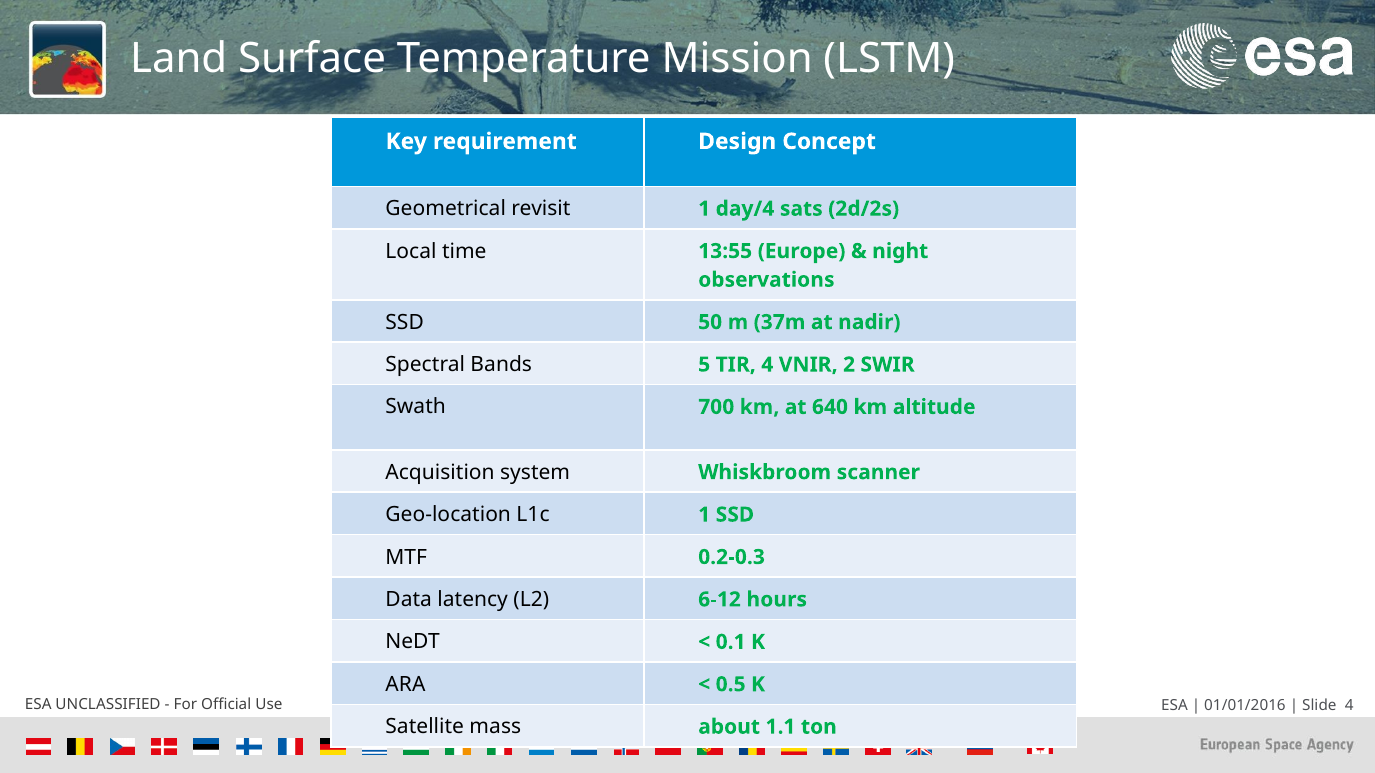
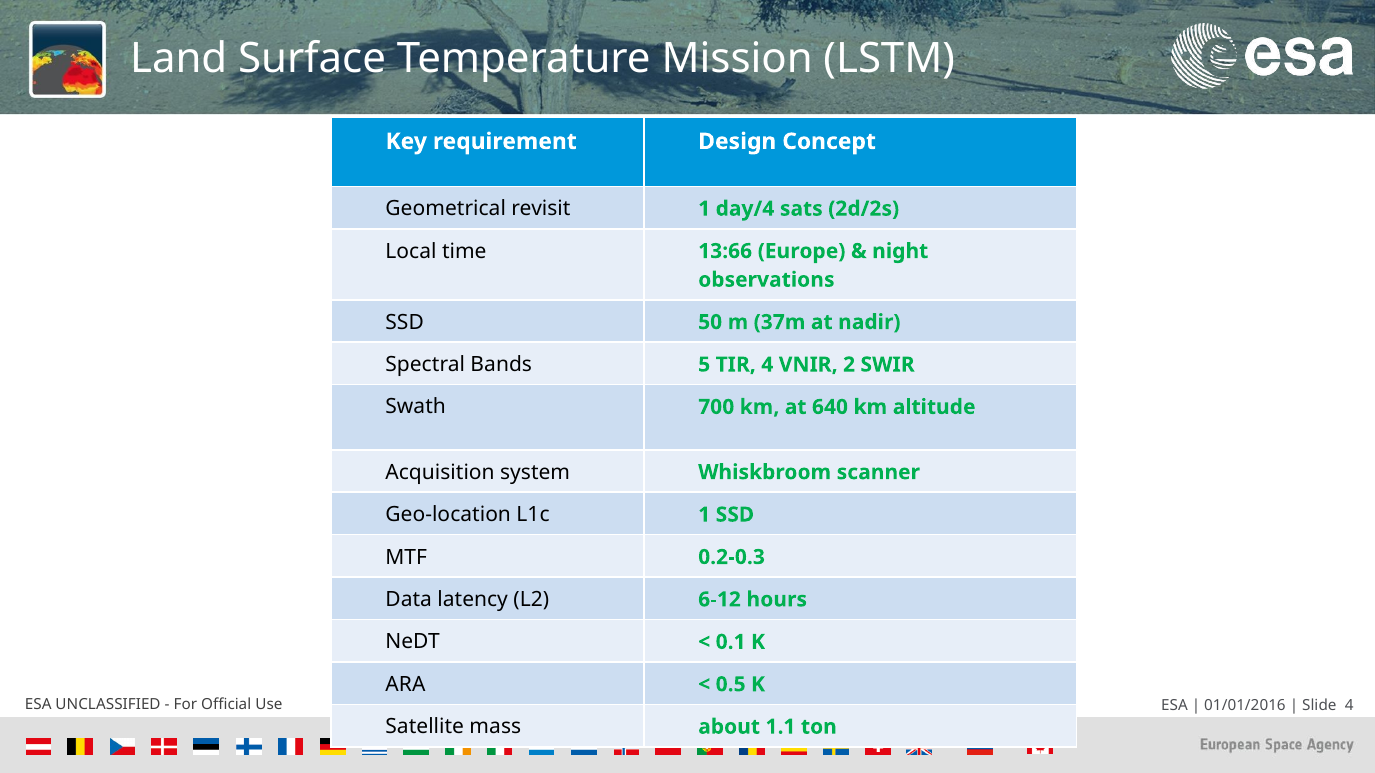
13:55: 13:55 -> 13:66
